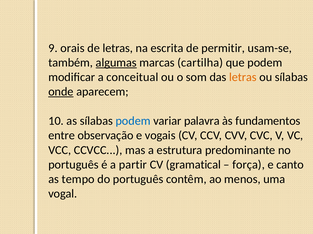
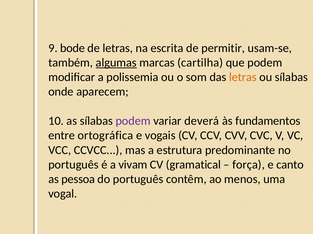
orais: orais -> bode
conceitual: conceitual -> polissemia
onde underline: present -> none
podem at (133, 121) colour: blue -> purple
palavra: palavra -> deverá
observação: observação -> ortográfica
partir: partir -> vivam
tempo: tempo -> pessoa
